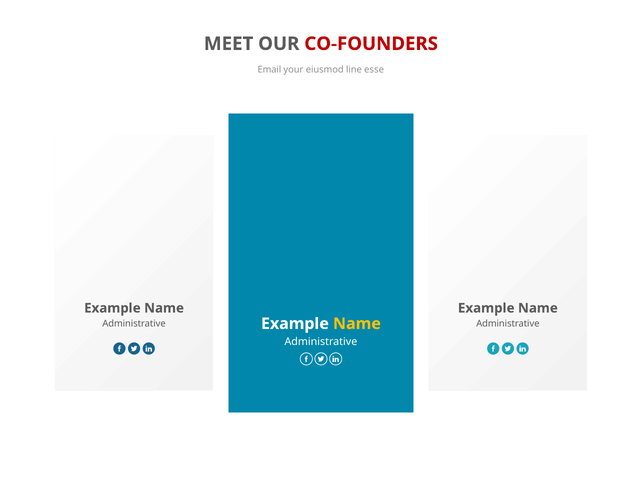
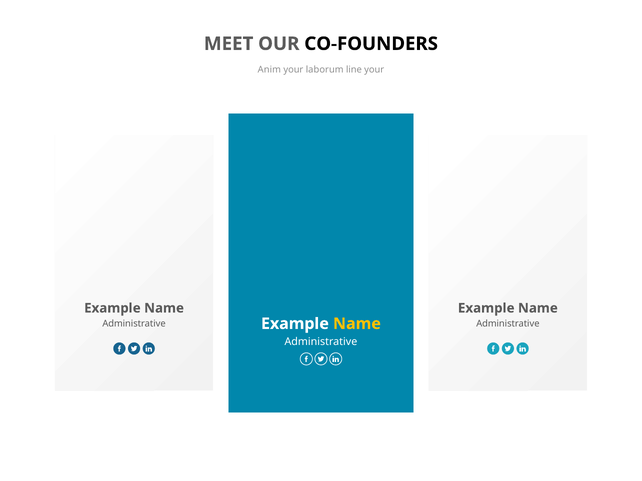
CO-FOUNDERS colour: red -> black
Email: Email -> Anim
eiusmod: eiusmod -> laborum
line esse: esse -> your
